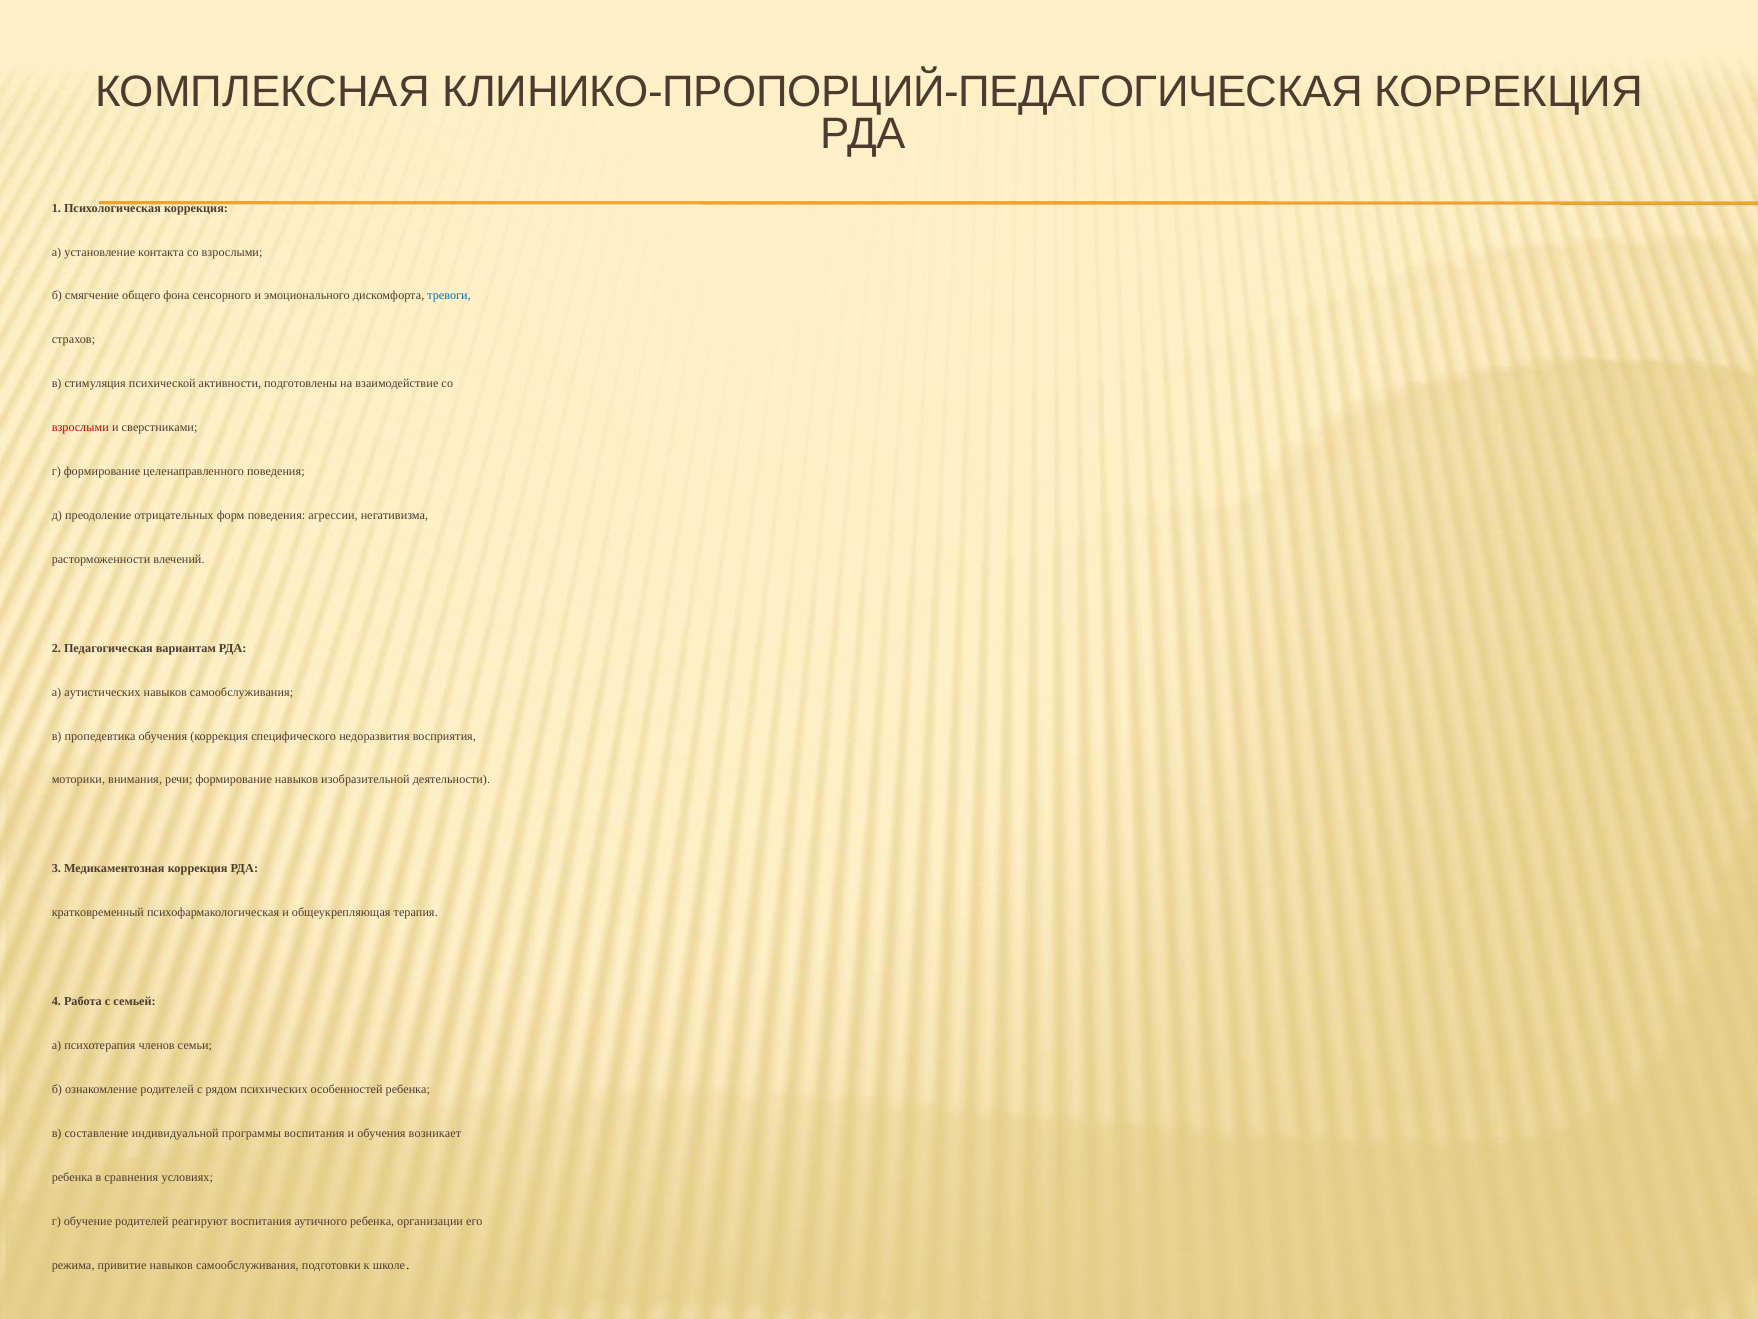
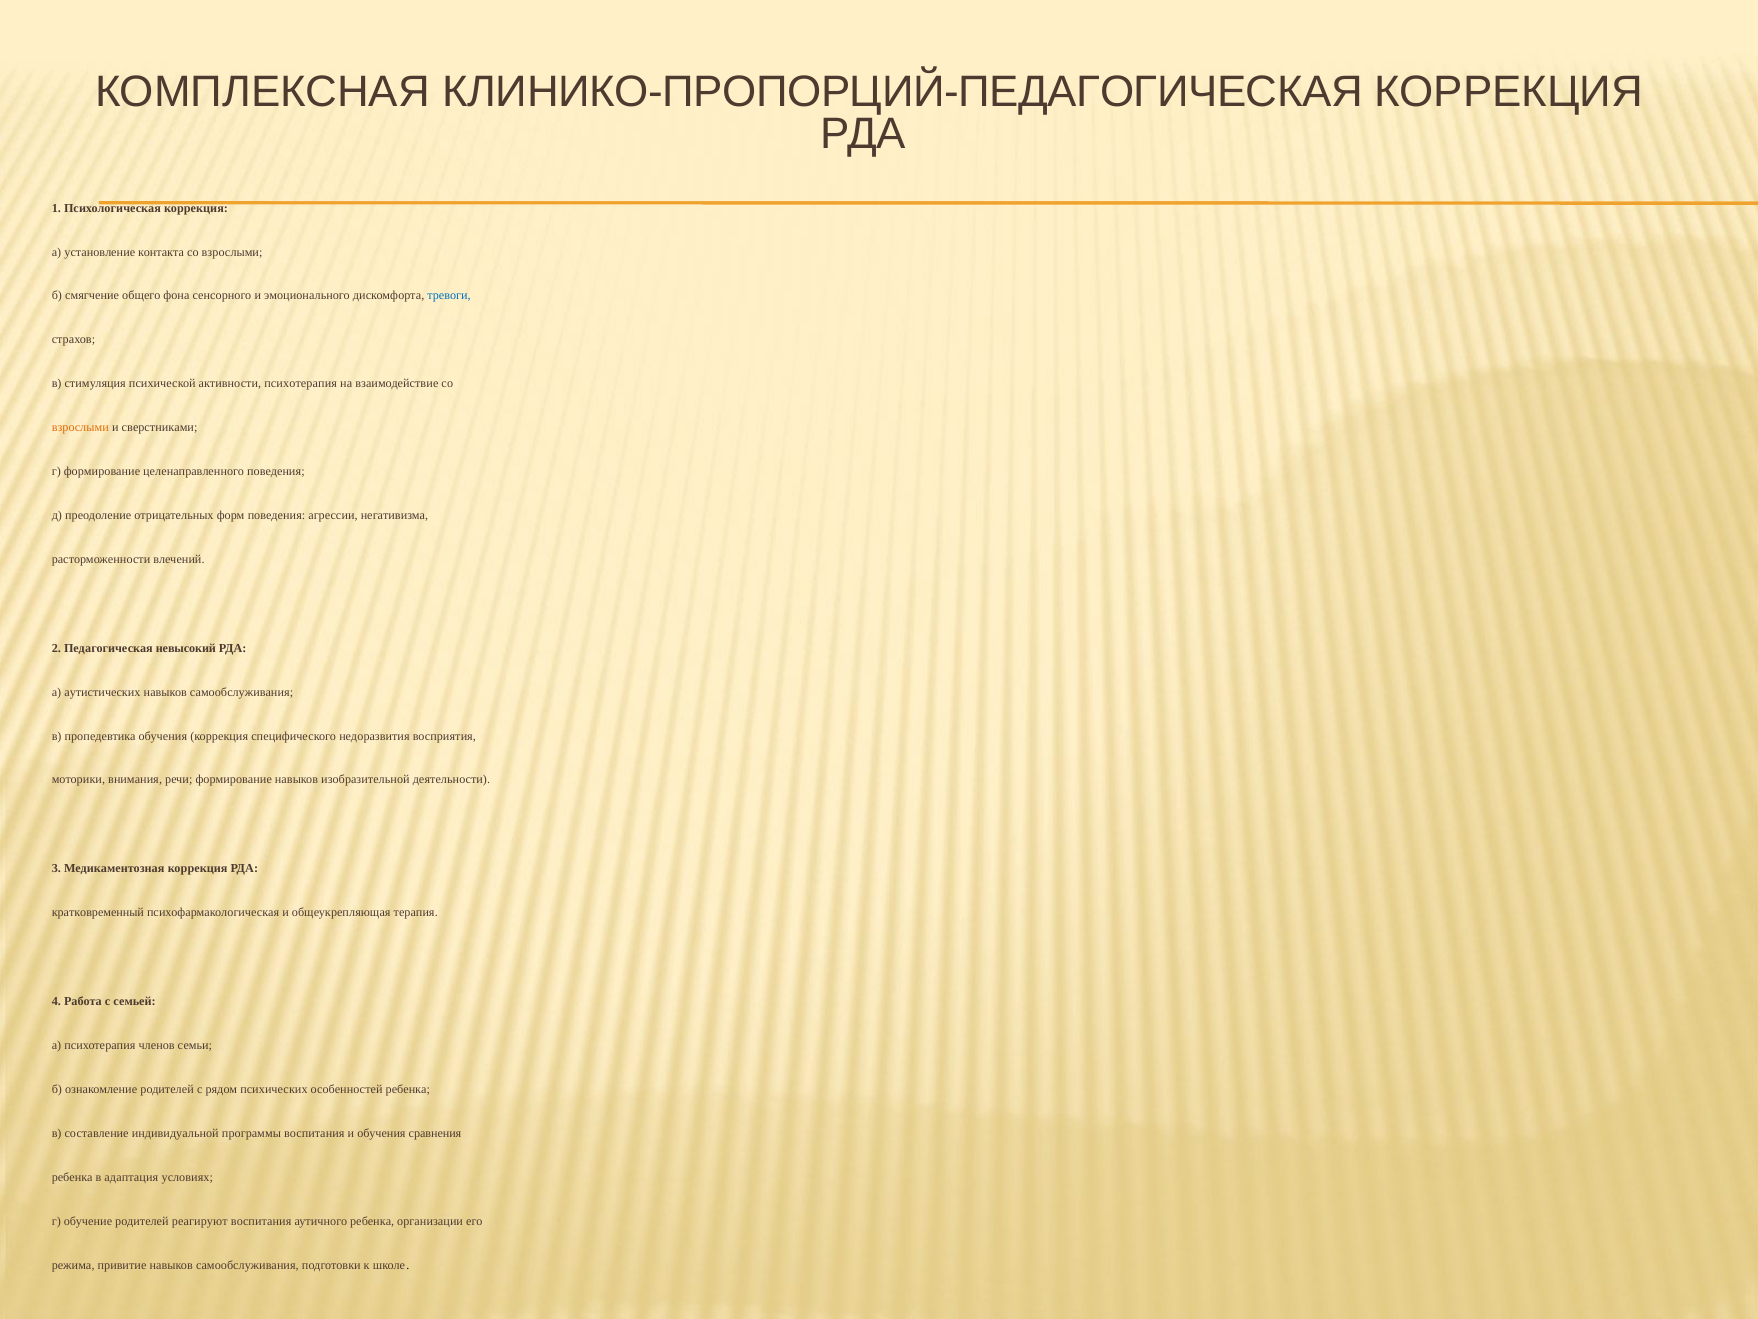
активности подготовлены: подготовлены -> психотерапия
взрослыми at (80, 427) colour: red -> orange
вариантам: вариантам -> невысокий
возникает: возникает -> сравнения
сравнения: сравнения -> адаптация
